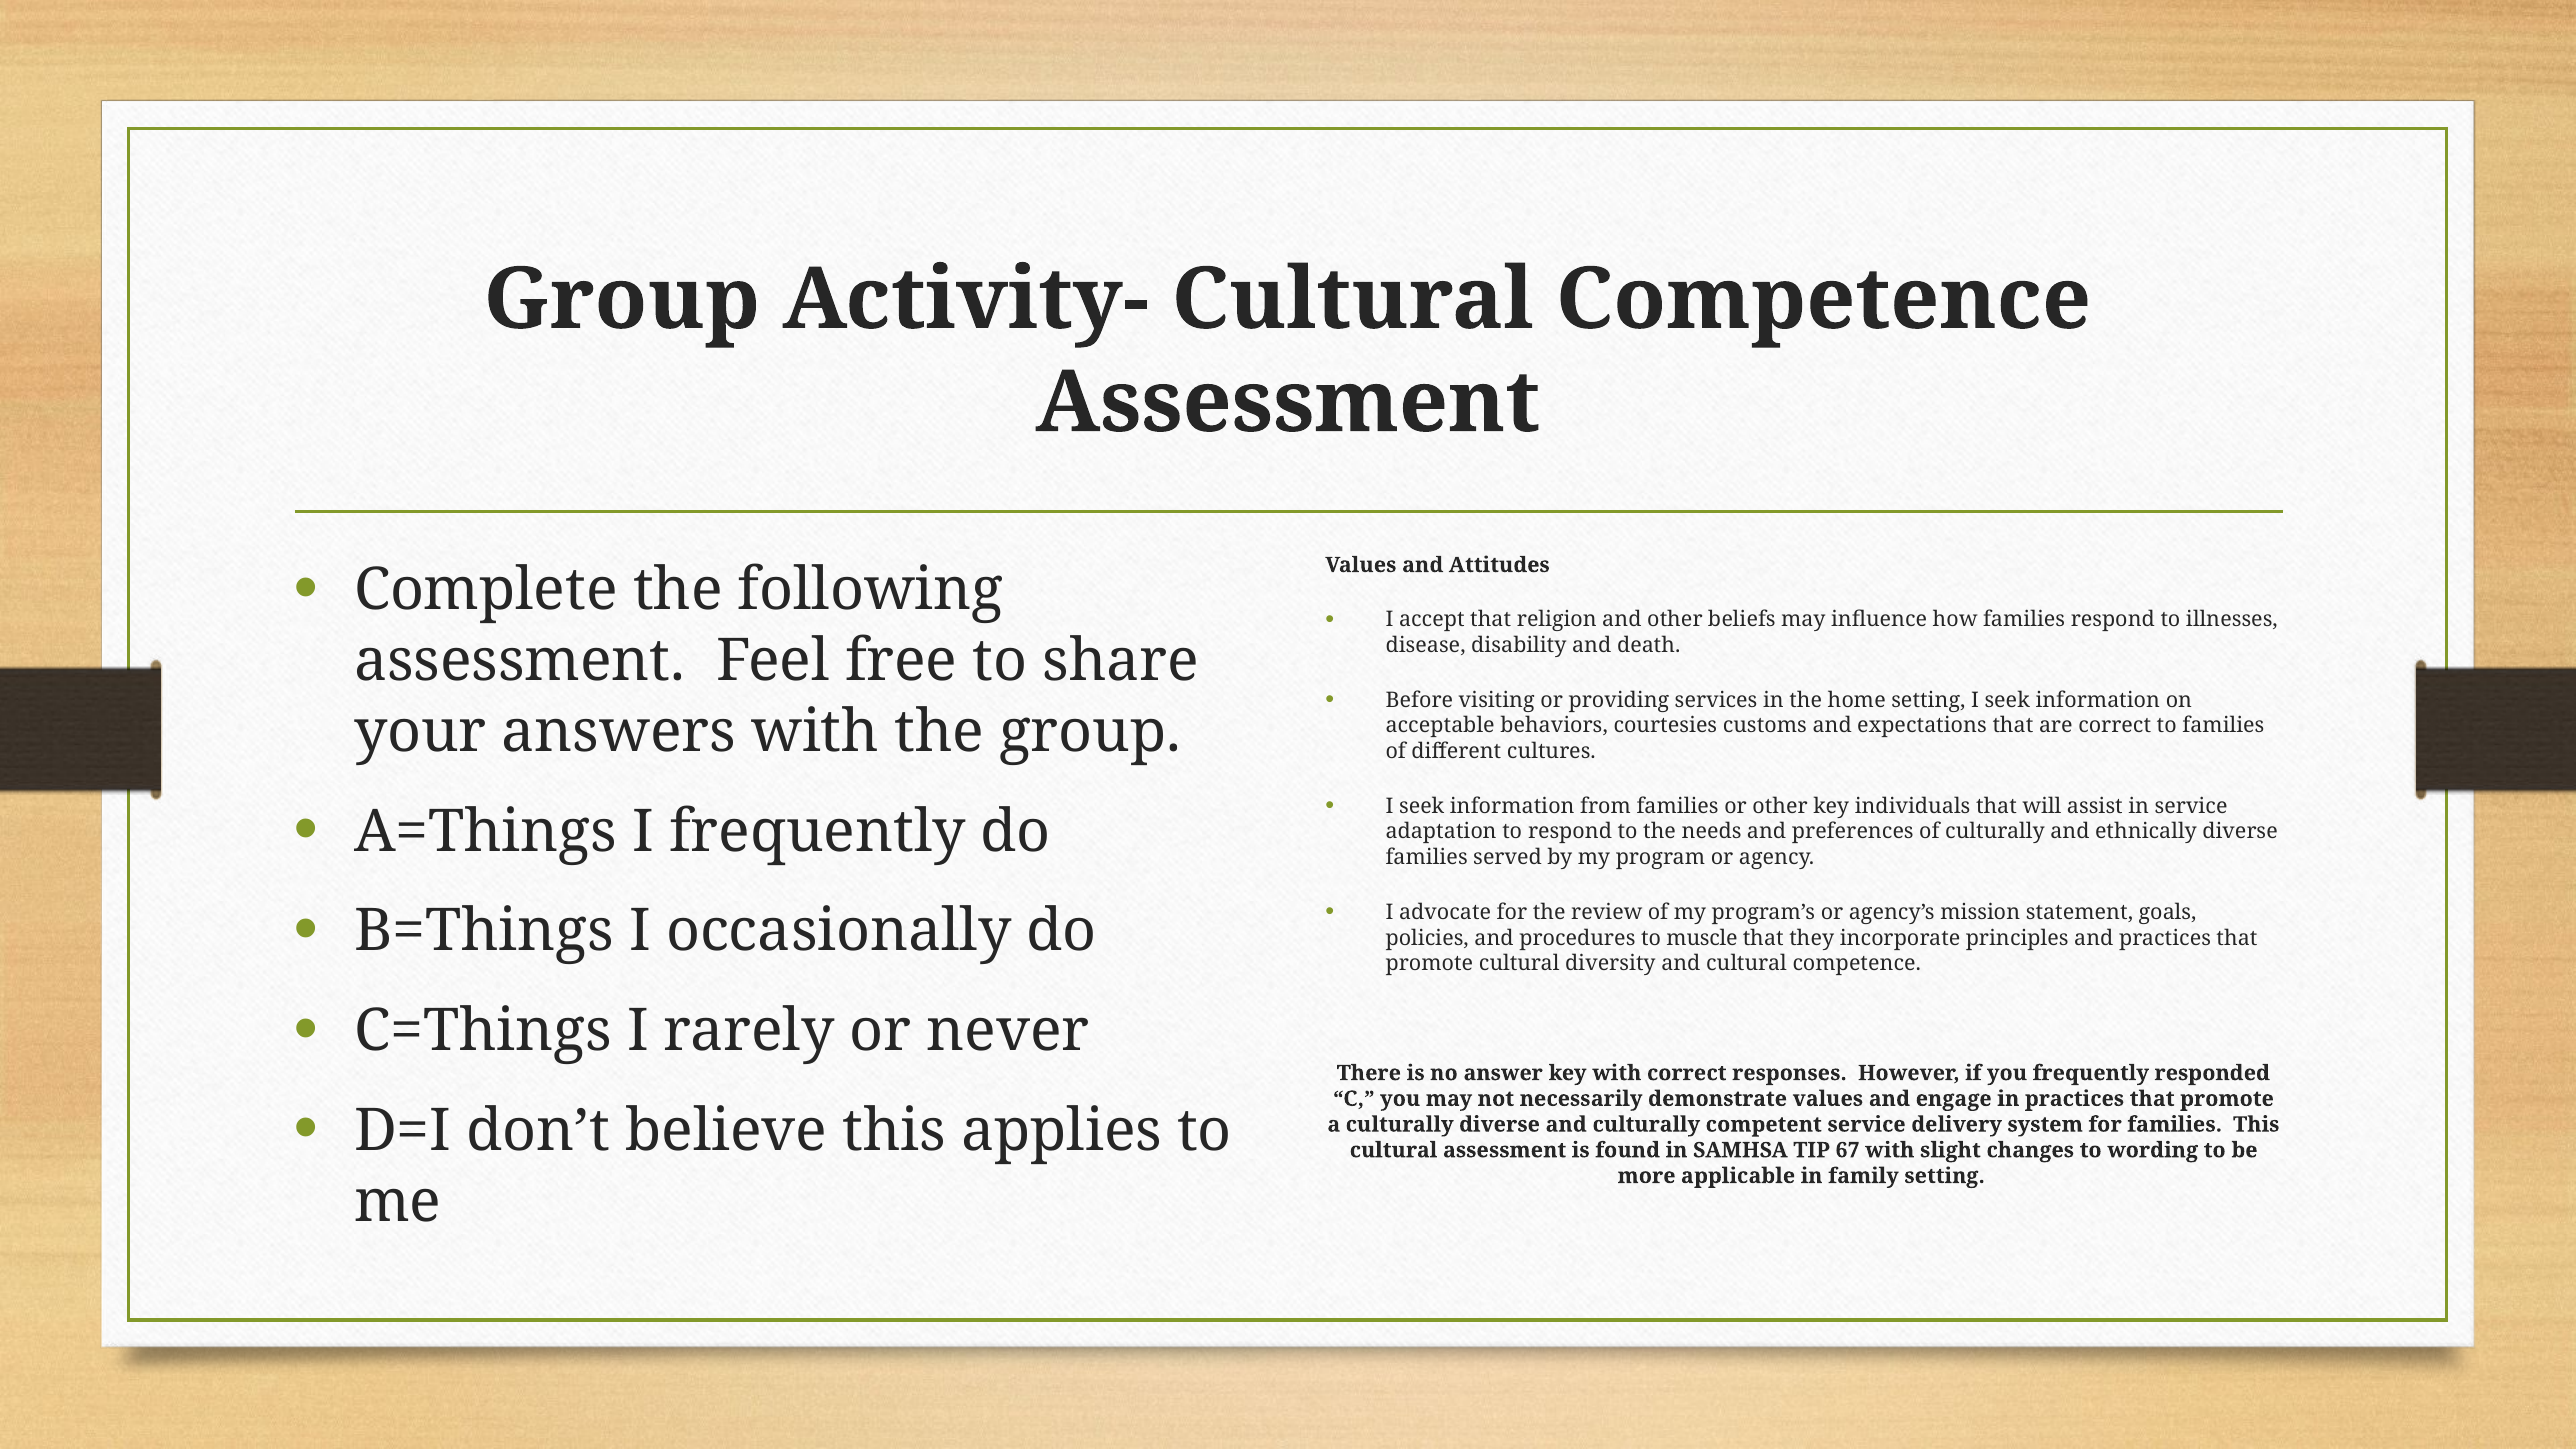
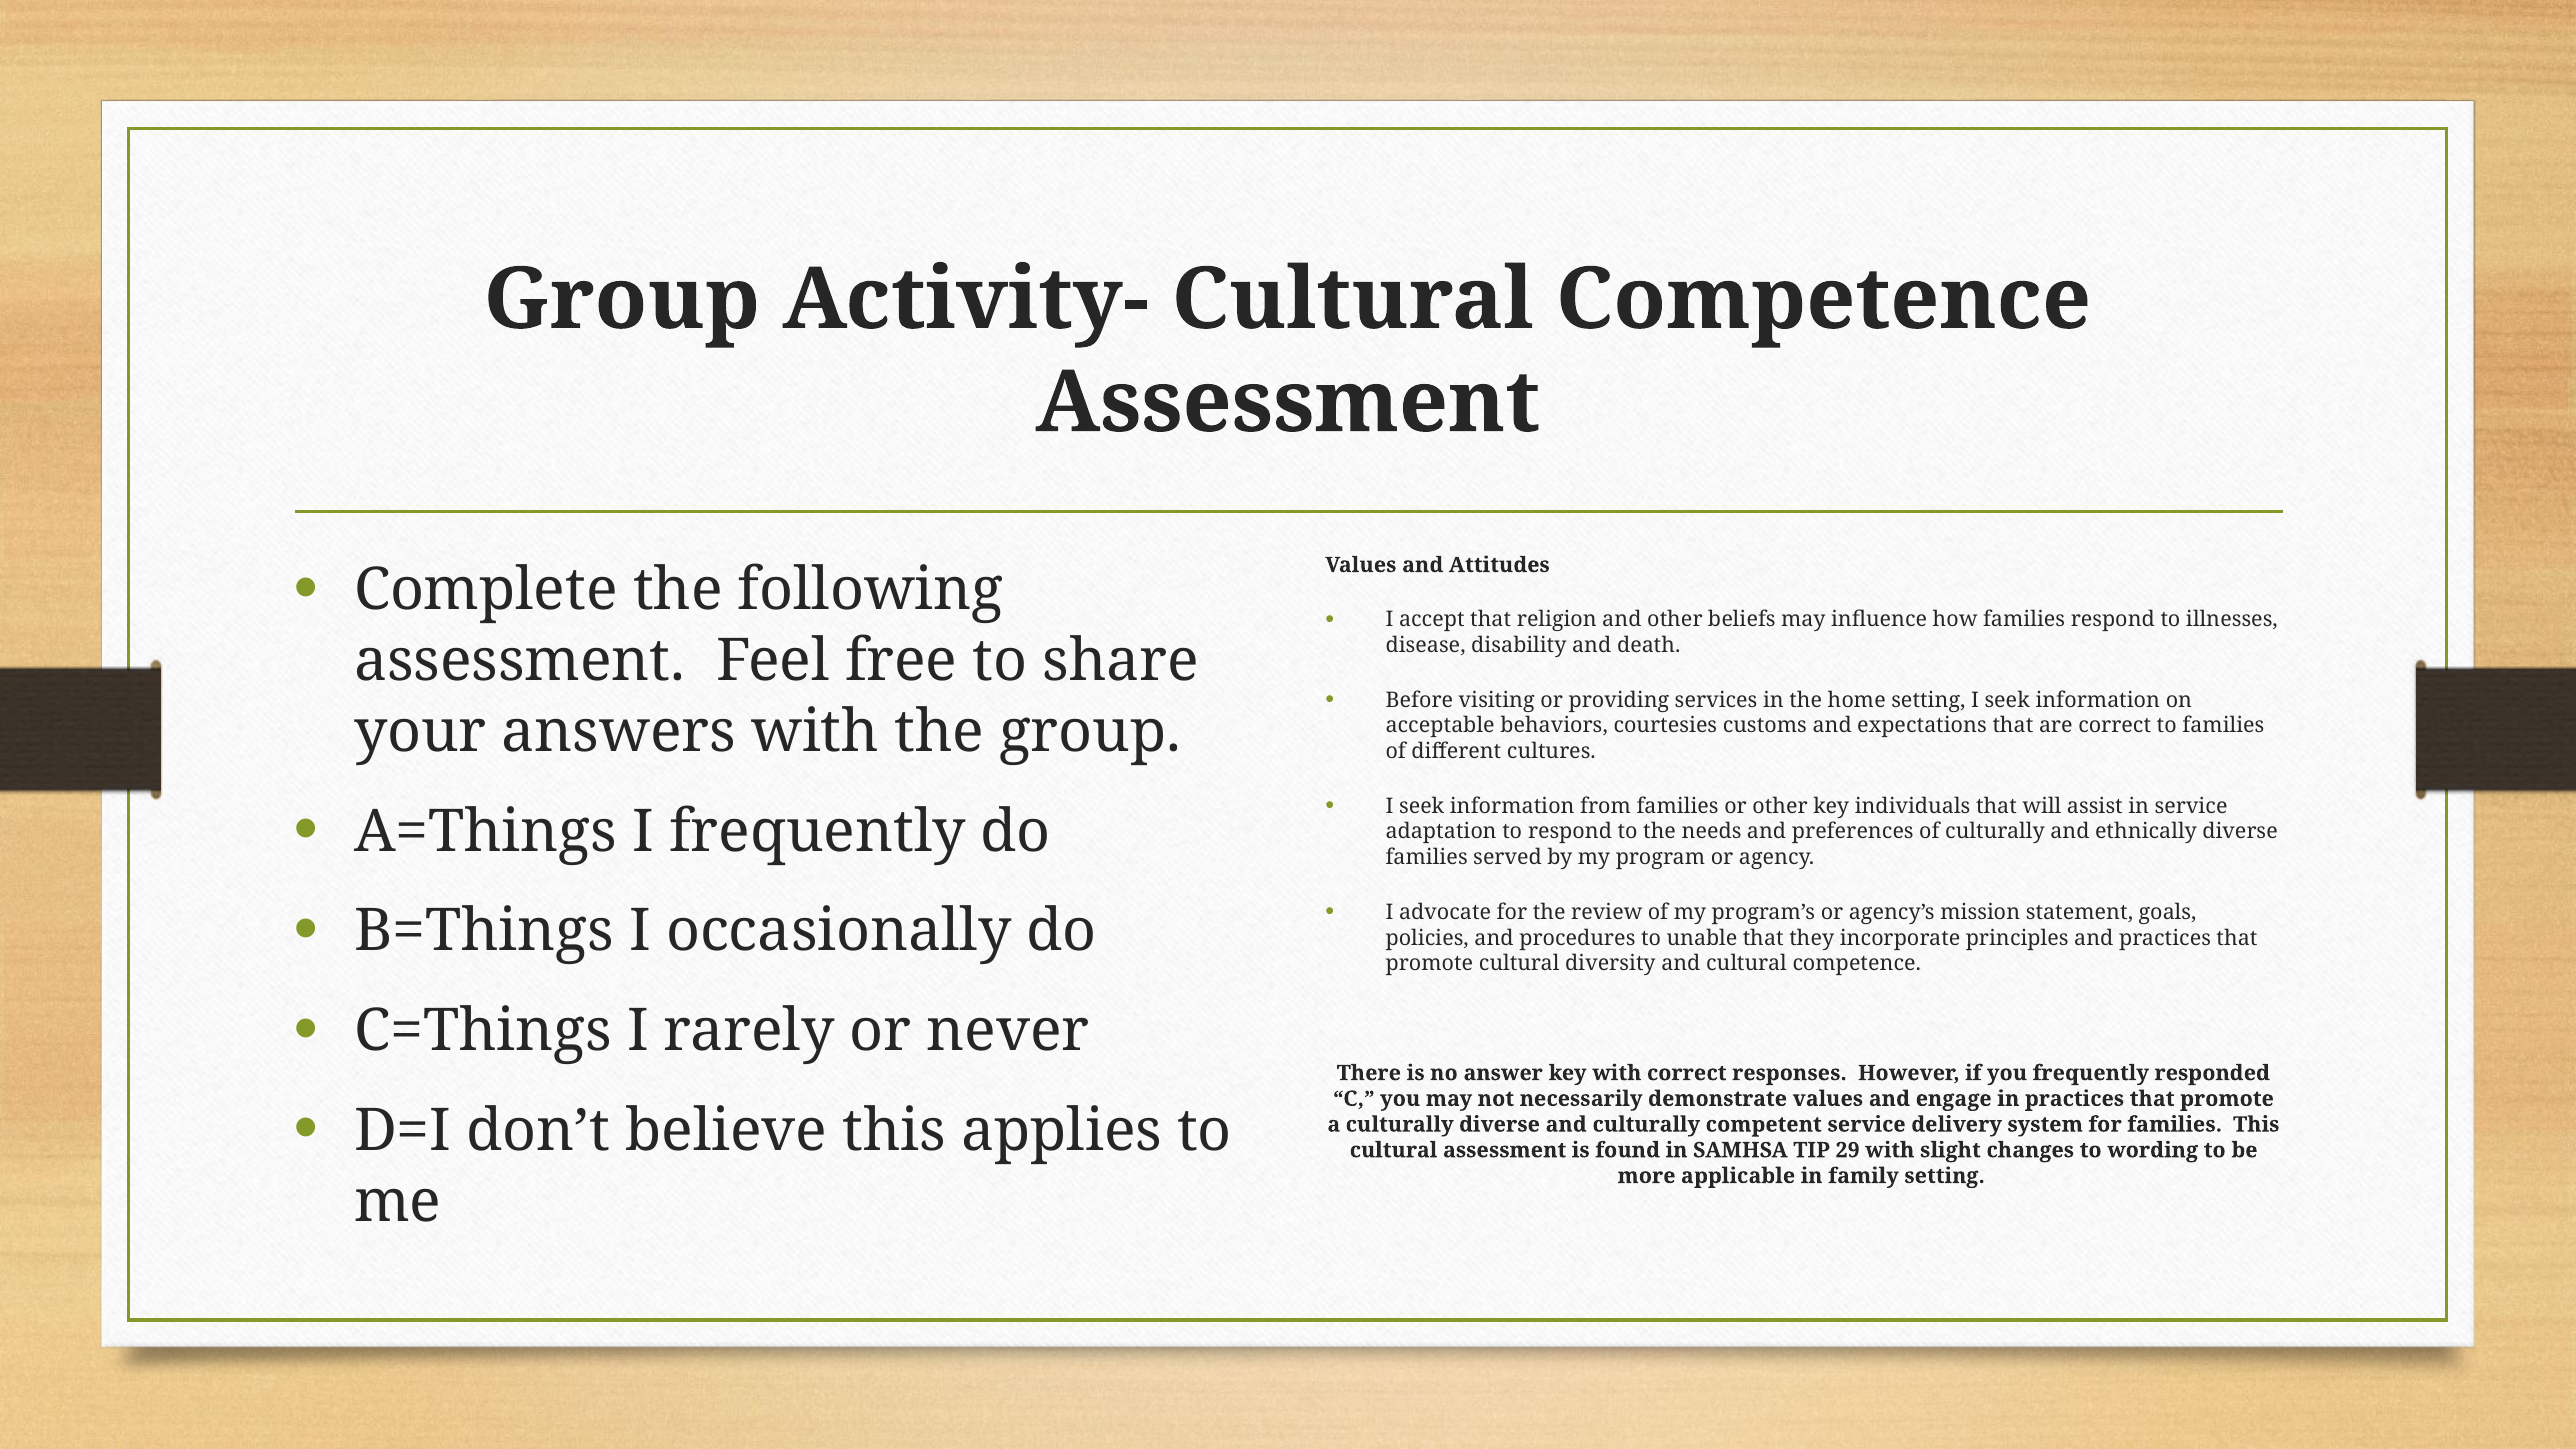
muscle: muscle -> unable
67: 67 -> 29
